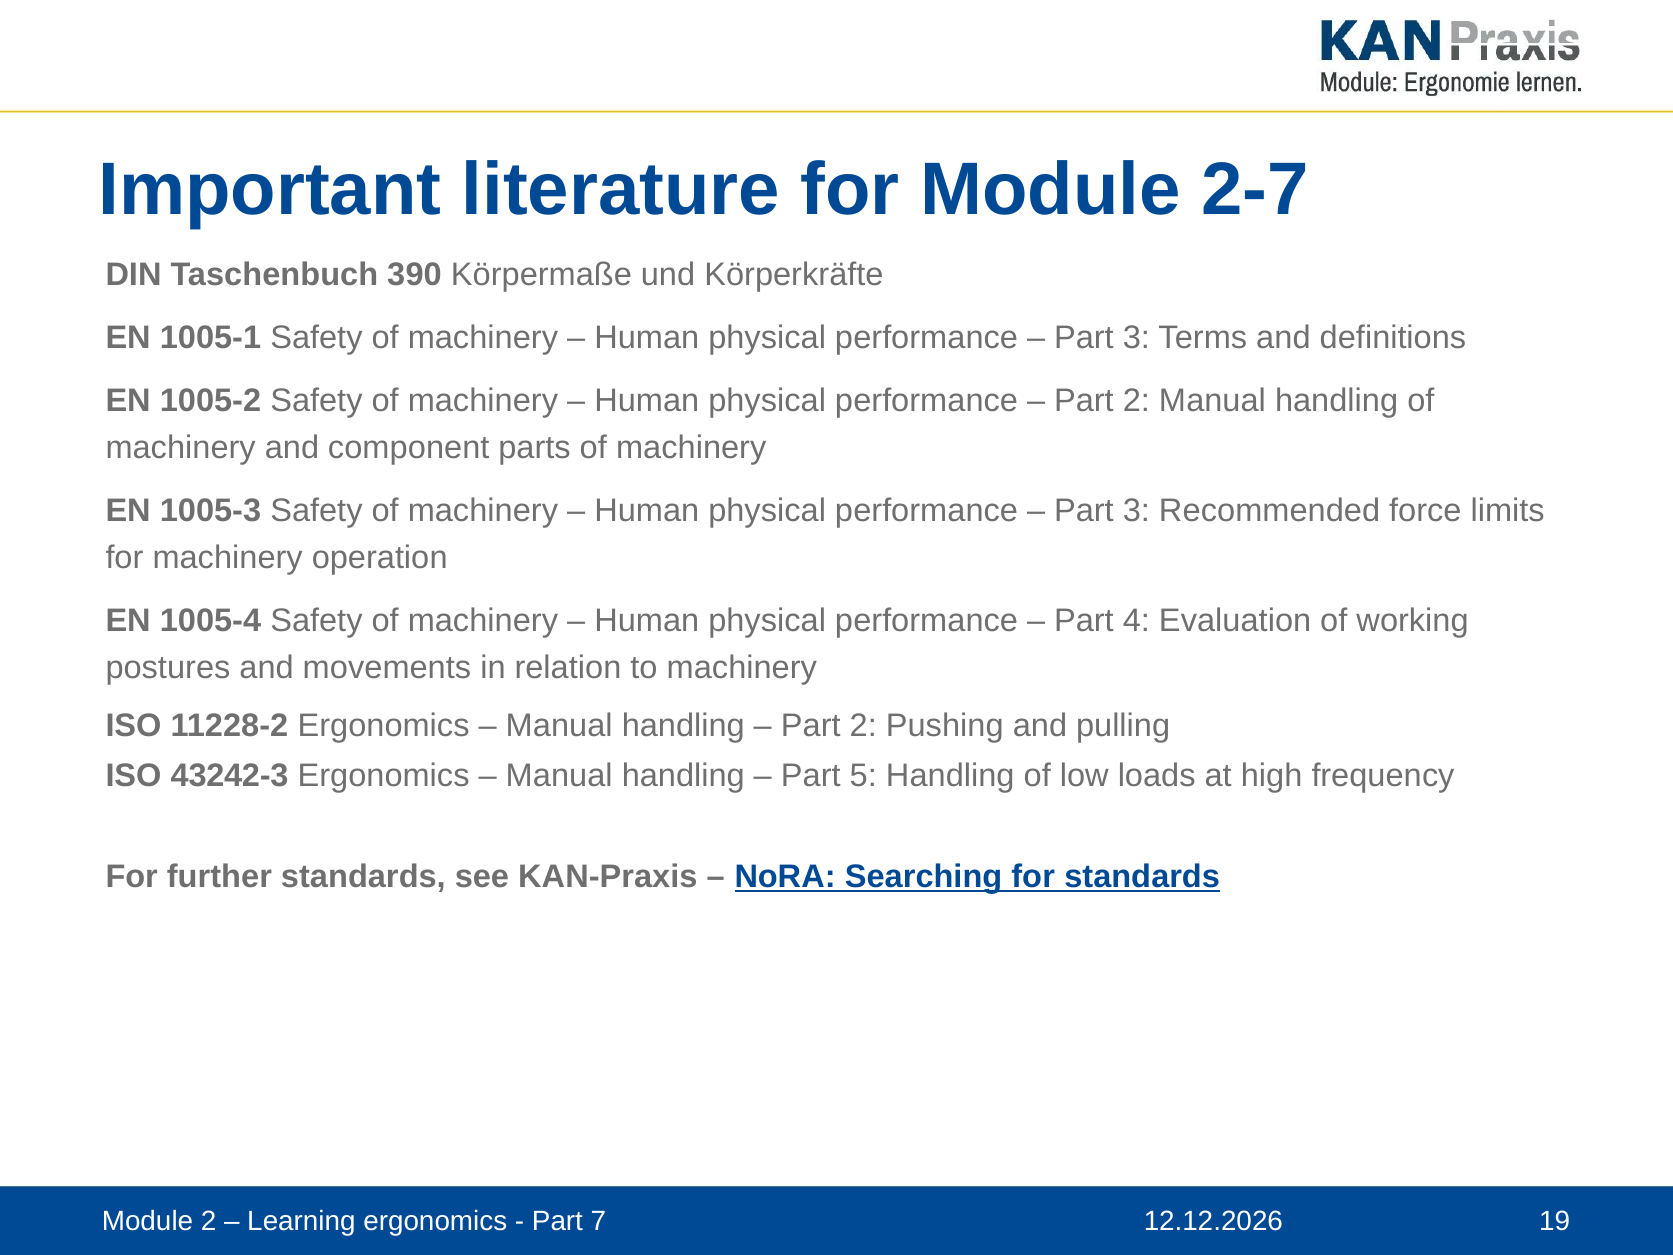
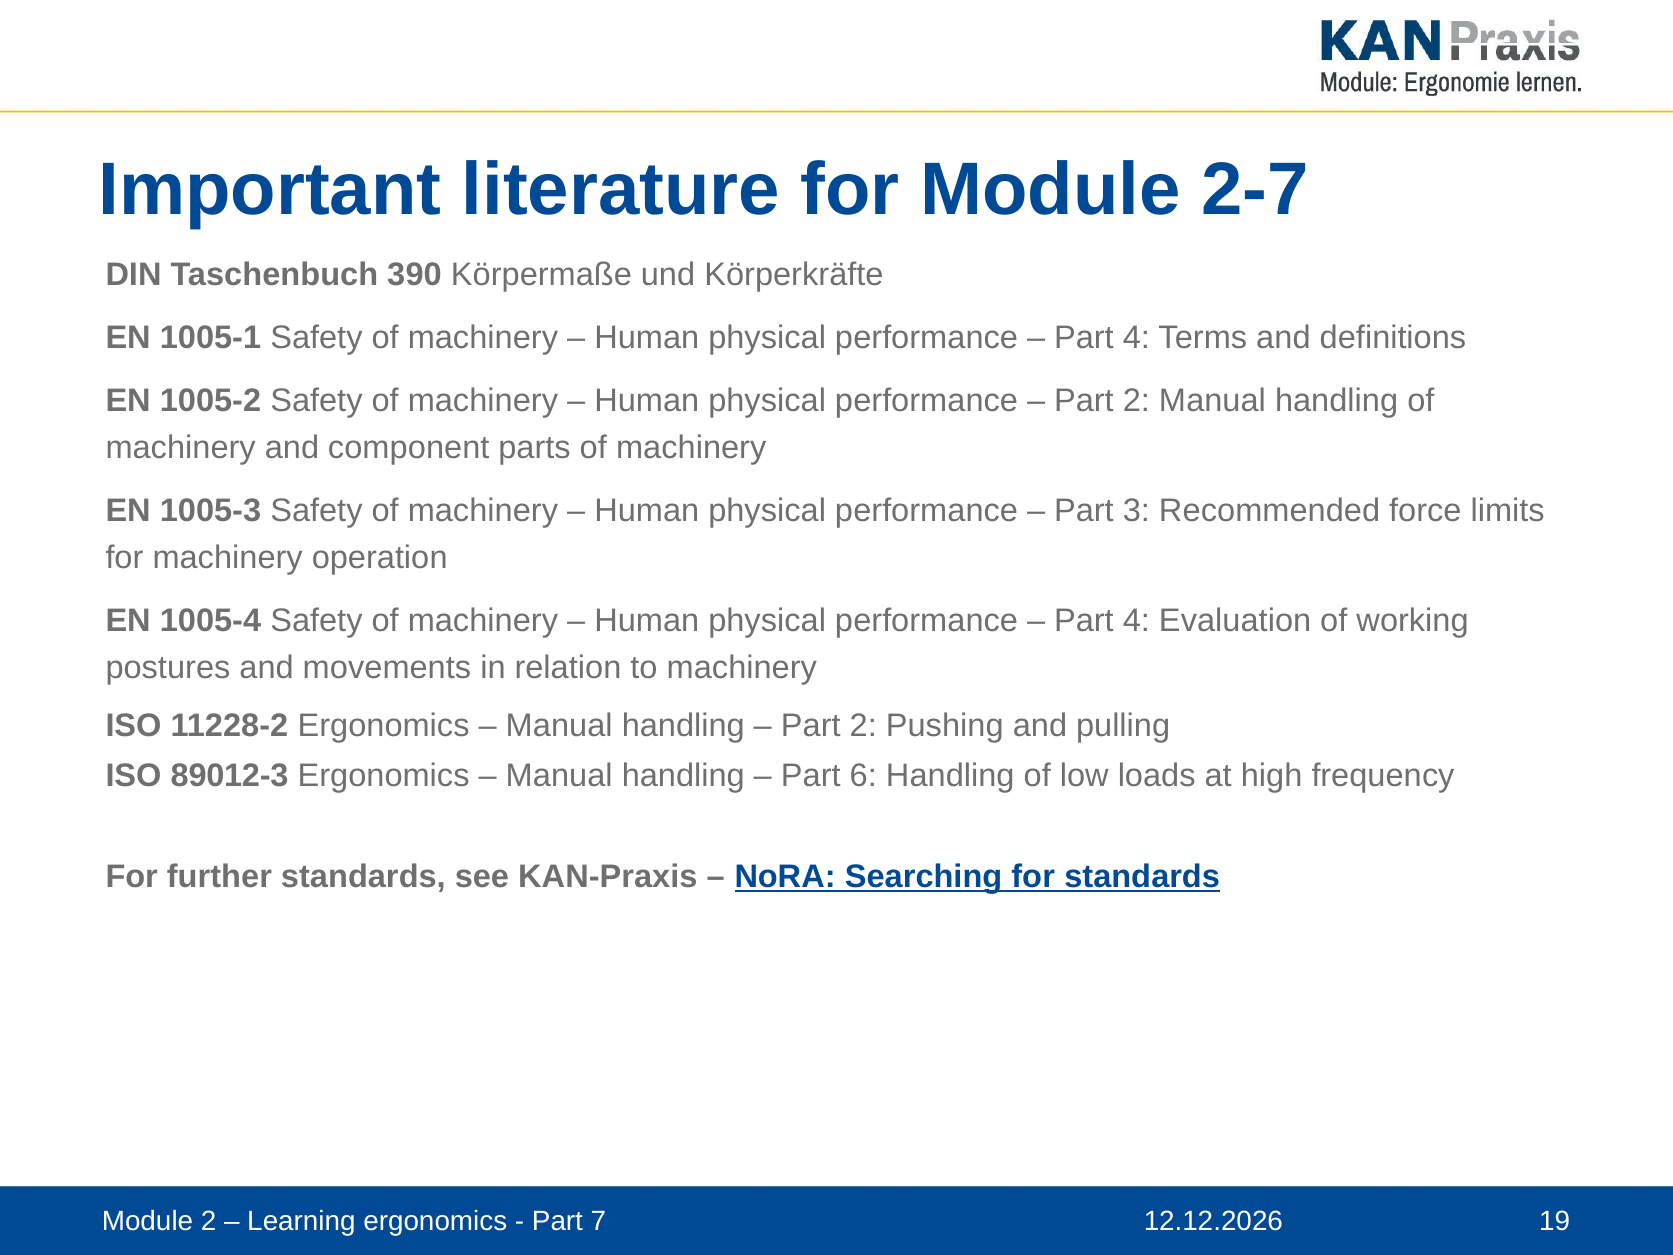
3 at (1136, 338): 3 -> 4
43242-3: 43242-3 -> 89012-3
5: 5 -> 6
